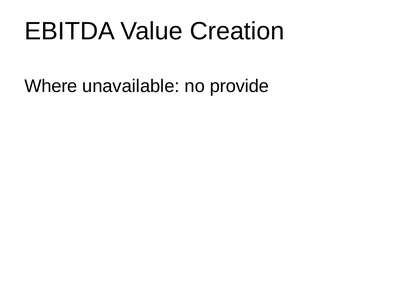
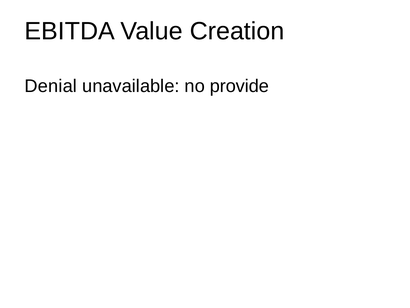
Where: Where -> Denial
